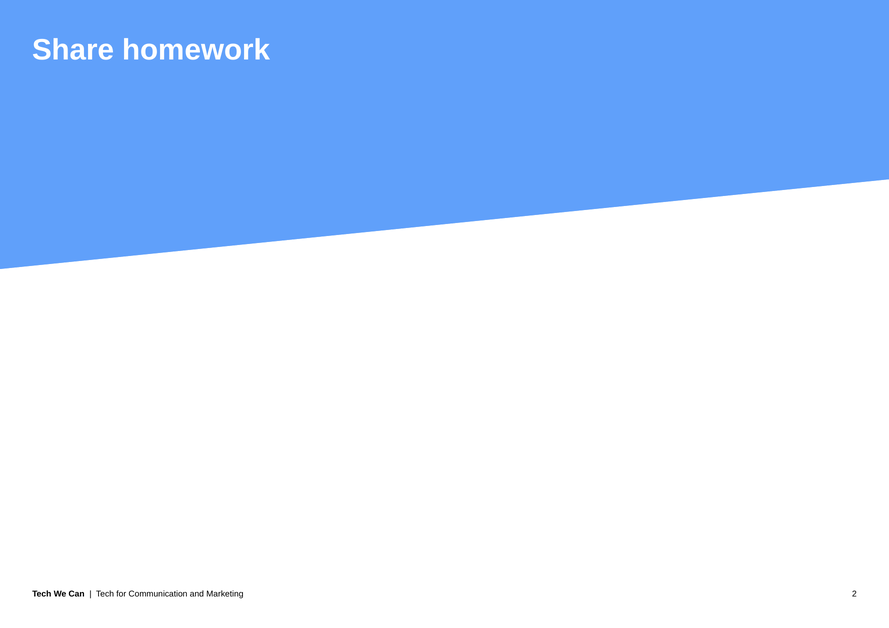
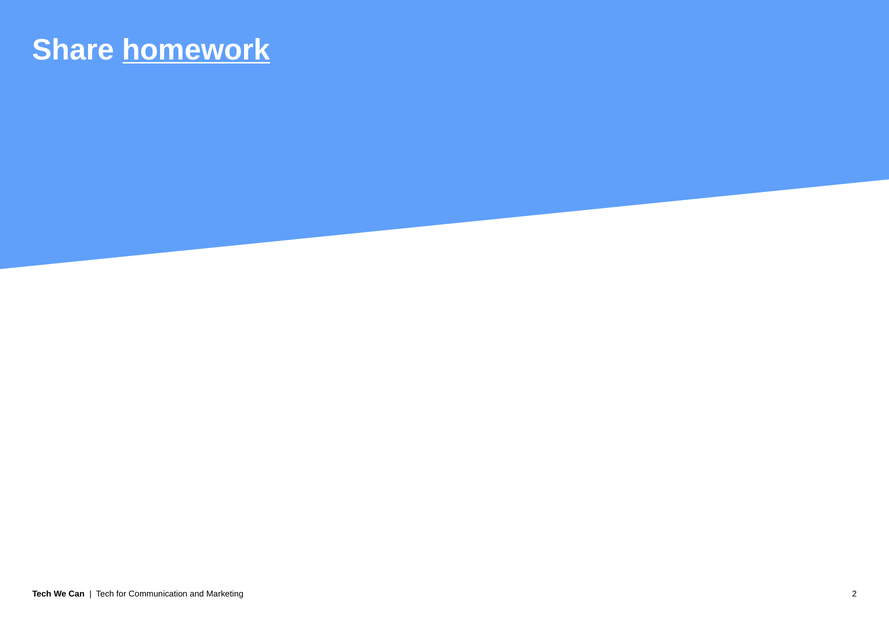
homework underline: none -> present
